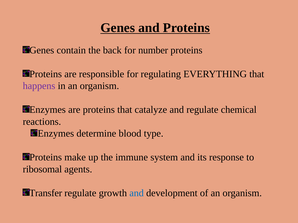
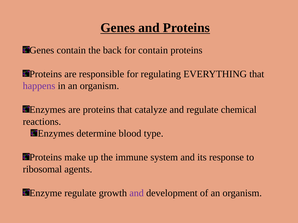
for number: number -> contain
Transfer: Transfer -> Enzyme
and at (137, 193) colour: blue -> purple
